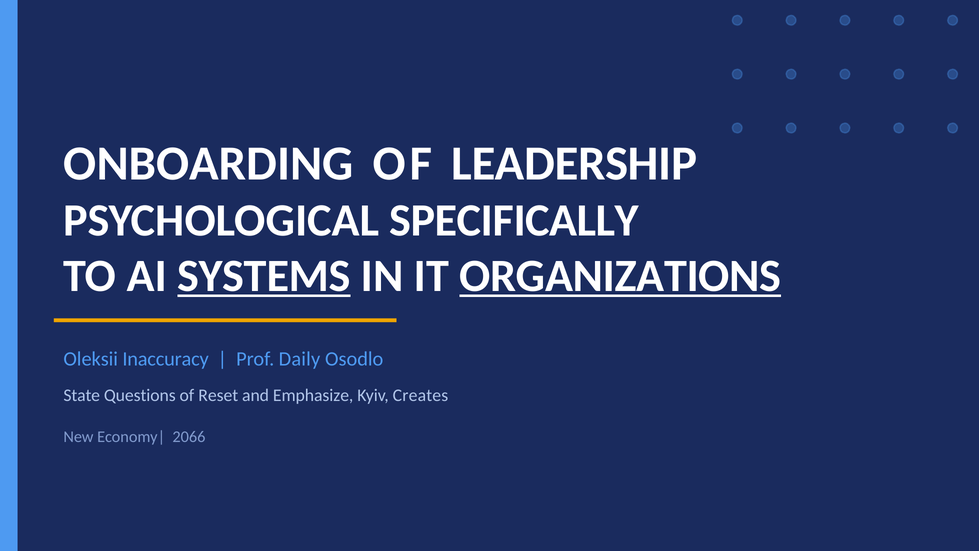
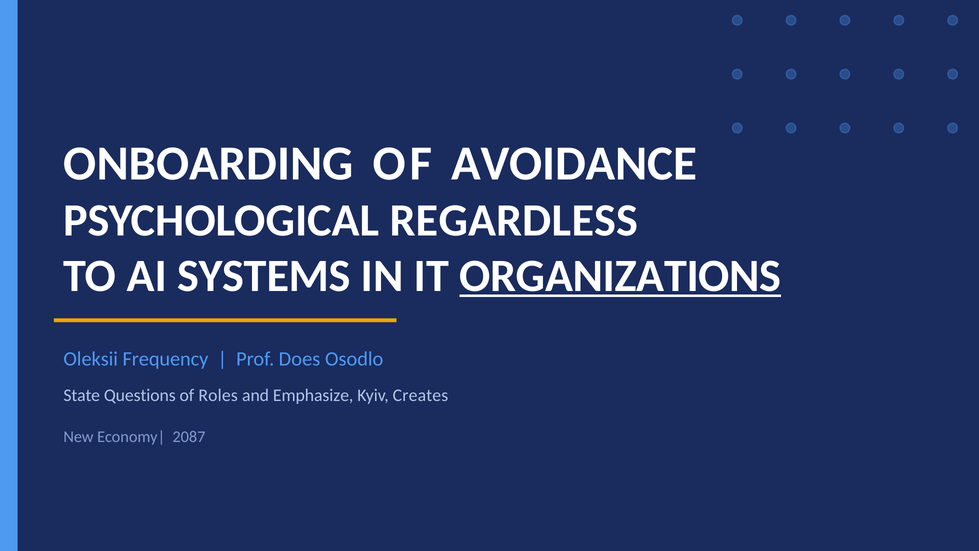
LEADERSHIP: LEADERSHIP -> AVOIDANCE
SPECIFICALLY: SPECIFICALLY -> REGARDLESS
SYSTEMS underline: present -> none
Inaccuracy: Inaccuracy -> Frequency
Daily: Daily -> Does
Reset: Reset -> Roles
2066: 2066 -> 2087
